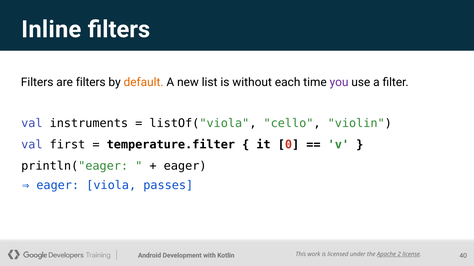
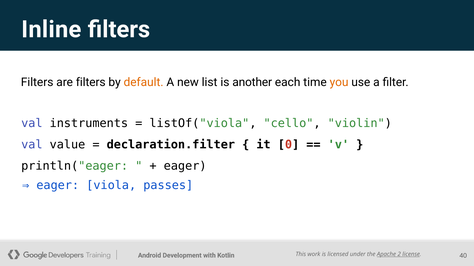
without: without -> another
you colour: purple -> orange
first: first -> value
temperature.filter: temperature.filter -> declaration.filter
